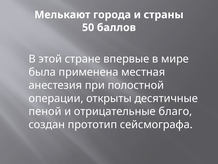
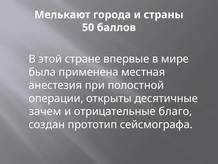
пеной: пеной -> зачем
